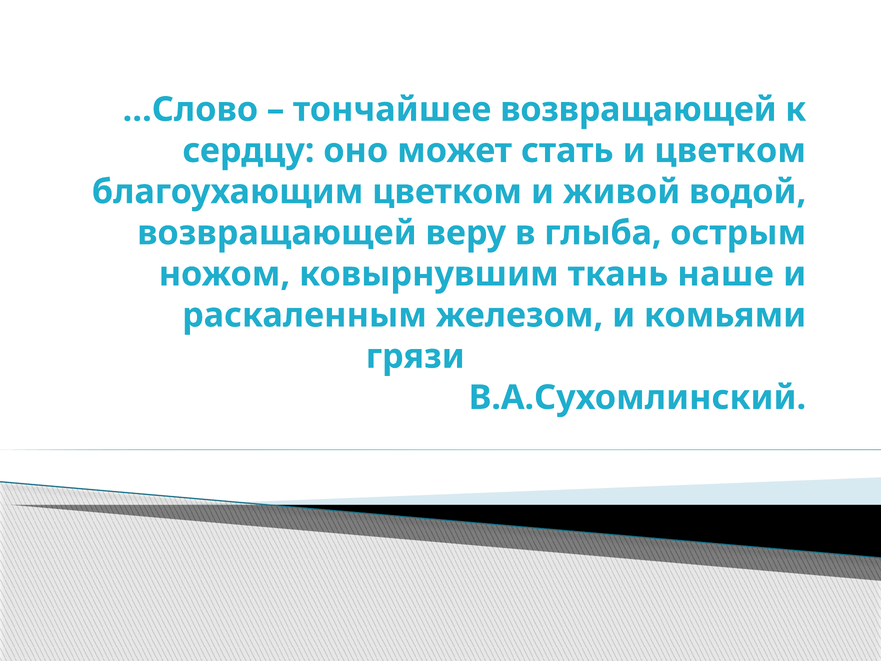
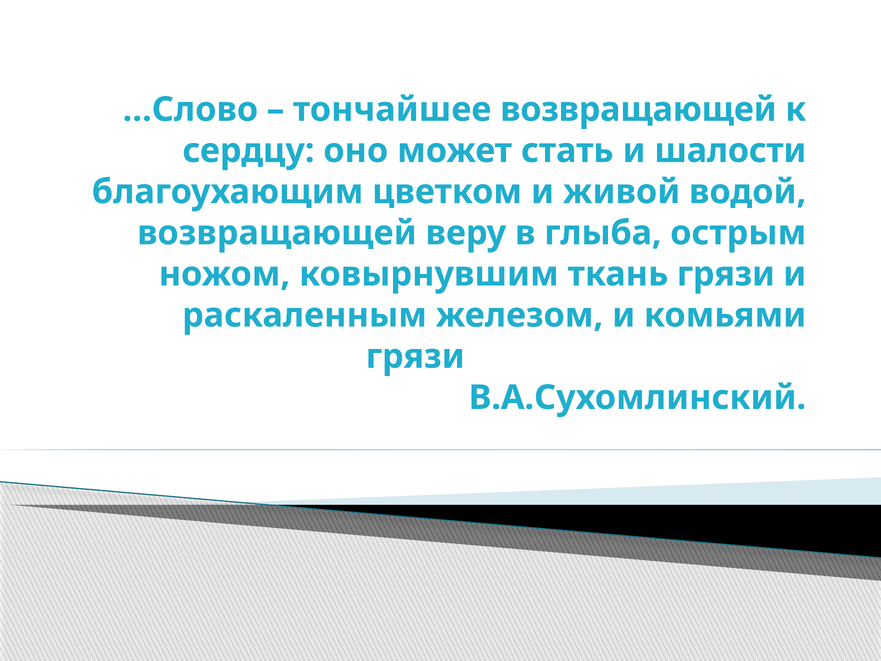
и цветком: цветком -> шалости
ткань наше: наше -> грязи
